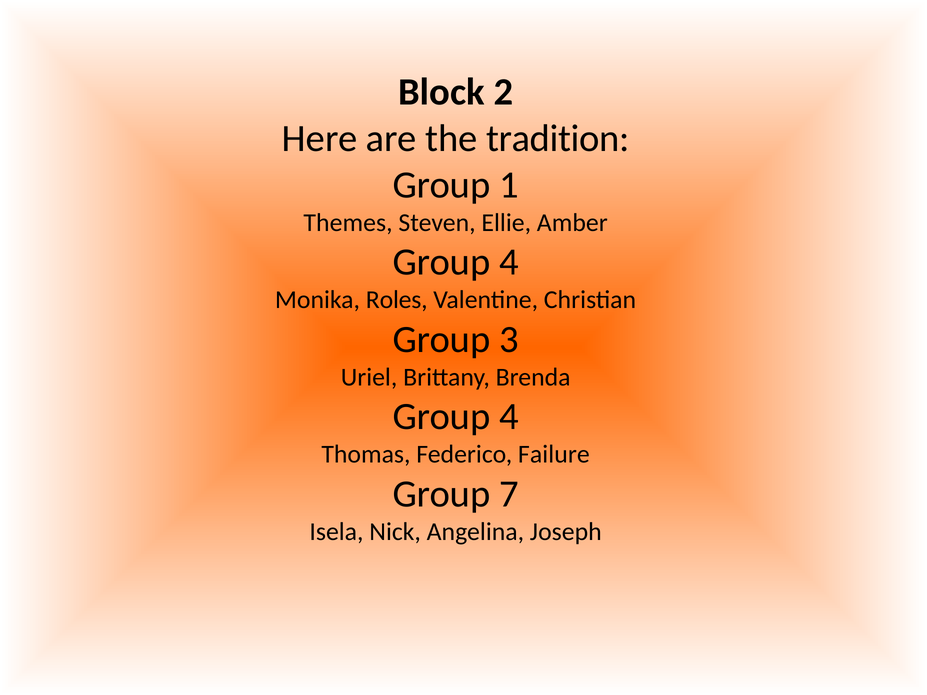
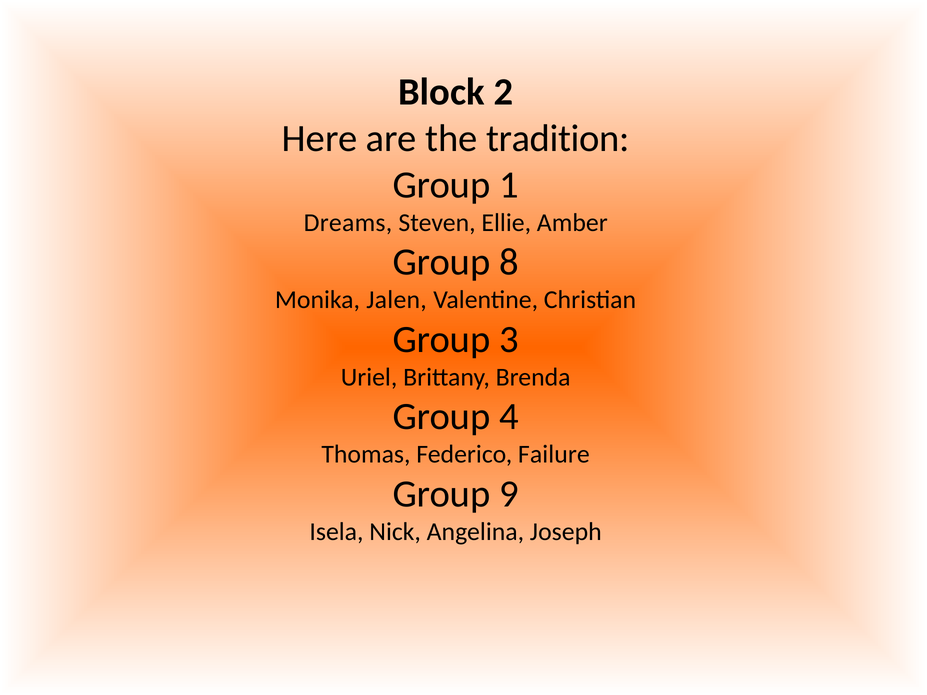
Themes: Themes -> Dreams
4 at (509, 262): 4 -> 8
Roles: Roles -> Jalen
7: 7 -> 9
